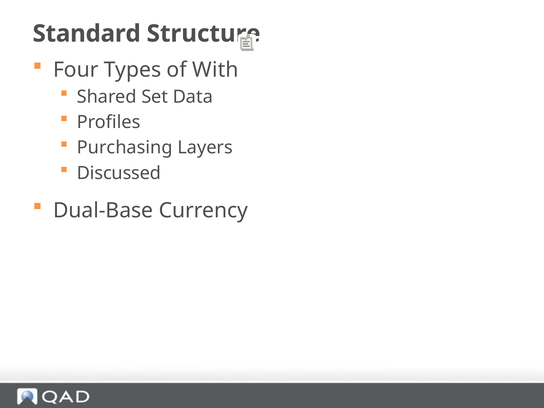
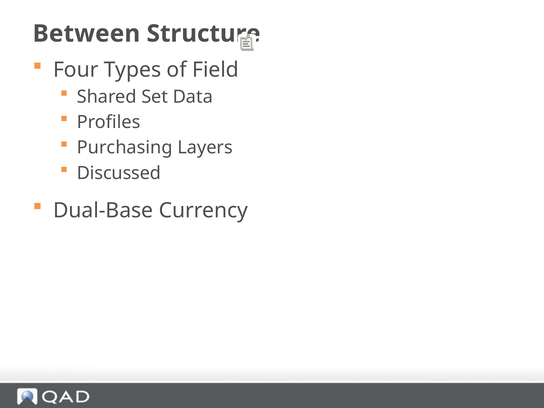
Standard: Standard -> Between
With: With -> Field
